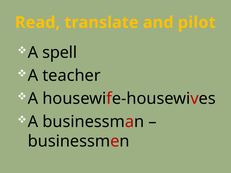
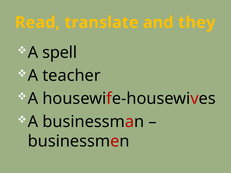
pilot: pilot -> they
